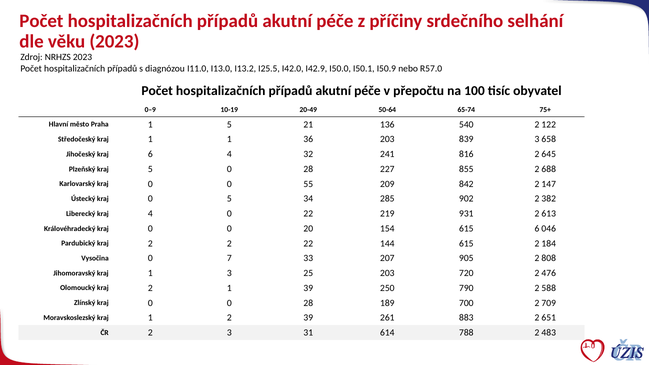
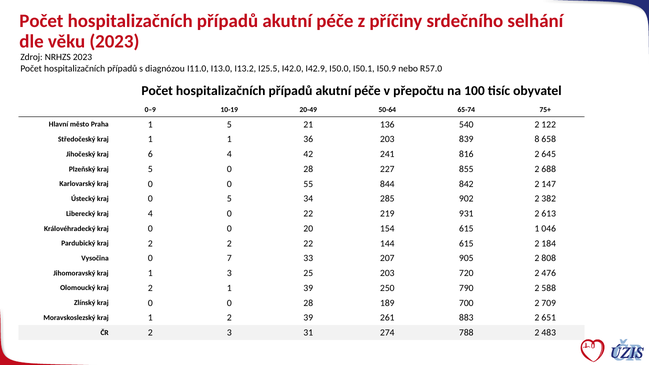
839 3: 3 -> 8
32: 32 -> 42
209: 209 -> 844
615 6: 6 -> 1
614: 614 -> 274
